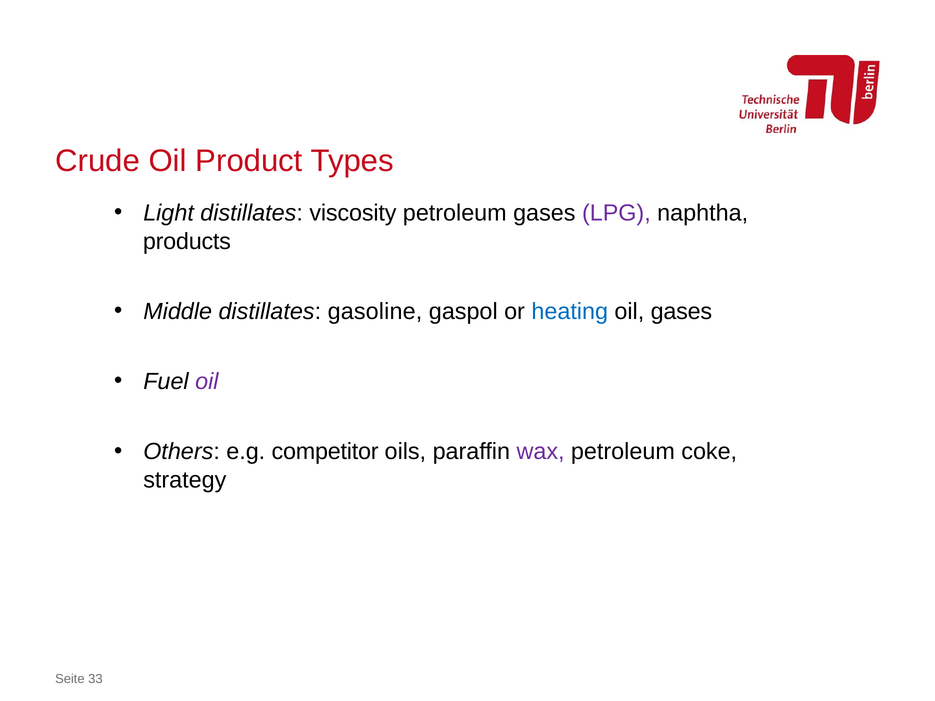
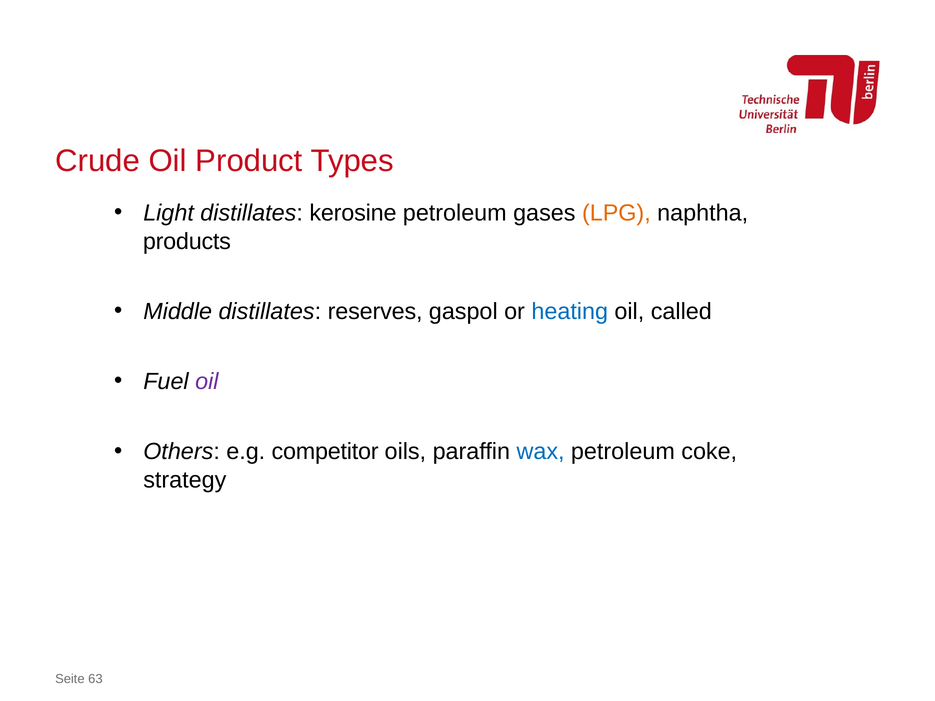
viscosity: viscosity -> kerosine
LPG colour: purple -> orange
gasoline: gasoline -> reserves
oil gases: gases -> called
wax colour: purple -> blue
33: 33 -> 63
